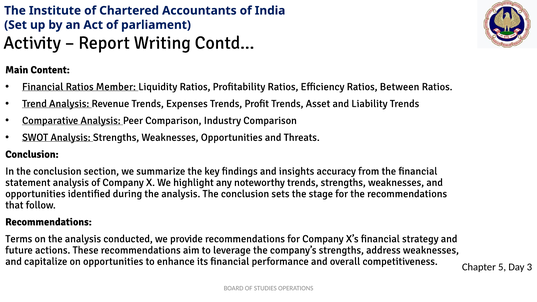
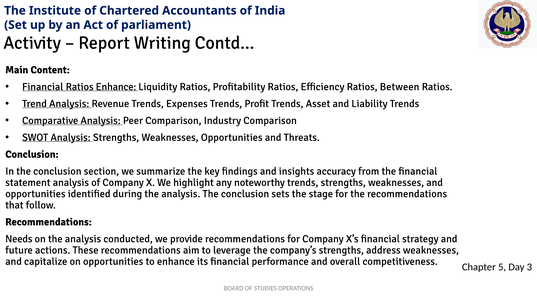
Ratios Member: Member -> Enhance
Terms: Terms -> Needs
